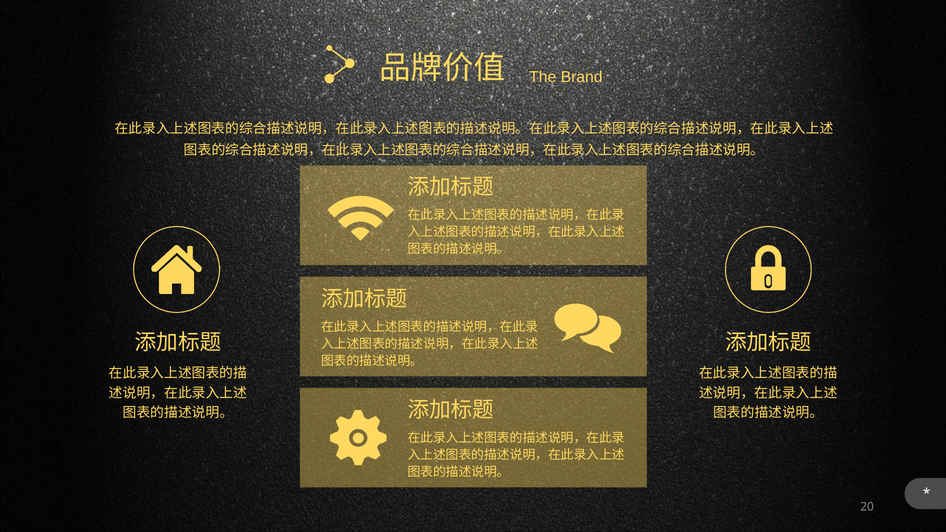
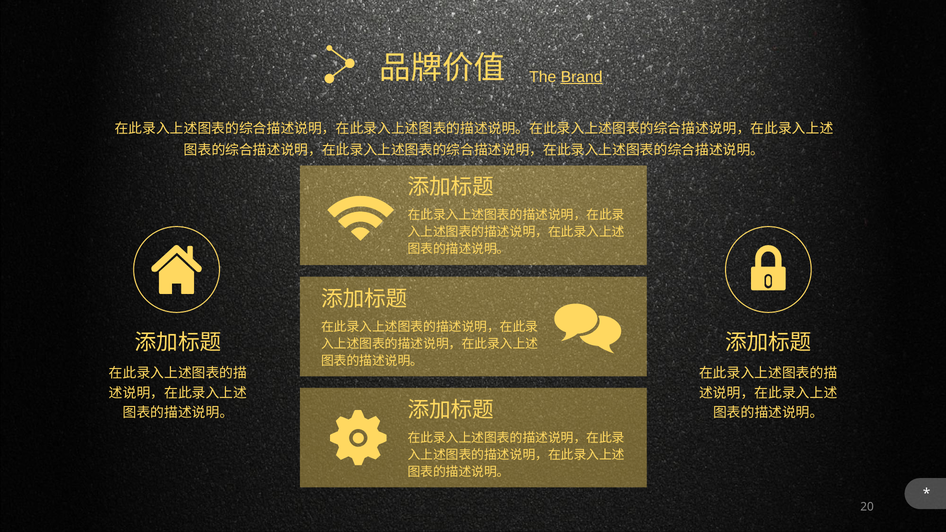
Brand underline: none -> present
